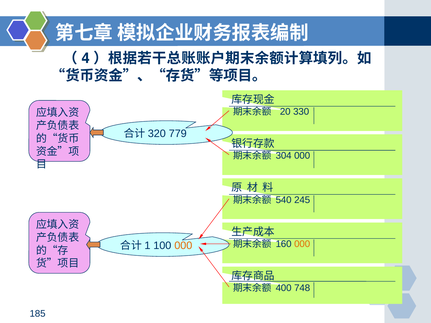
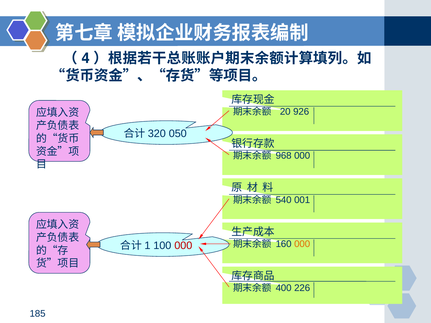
330: 330 -> 926
779: 779 -> 050
304: 304 -> 968
245: 245 -> 001
000 at (183, 246) colour: orange -> red
748: 748 -> 226
